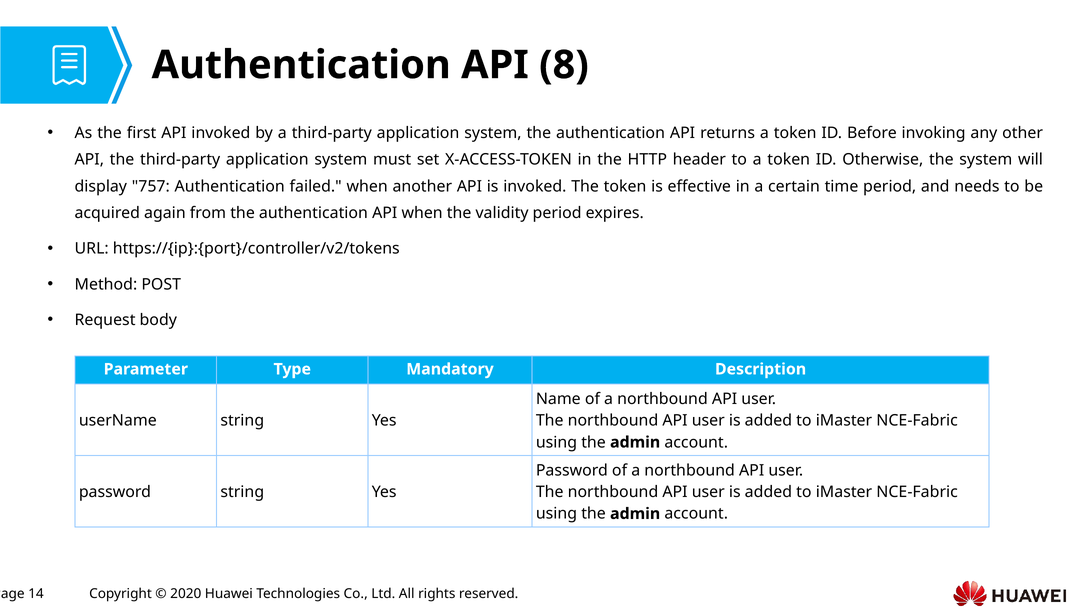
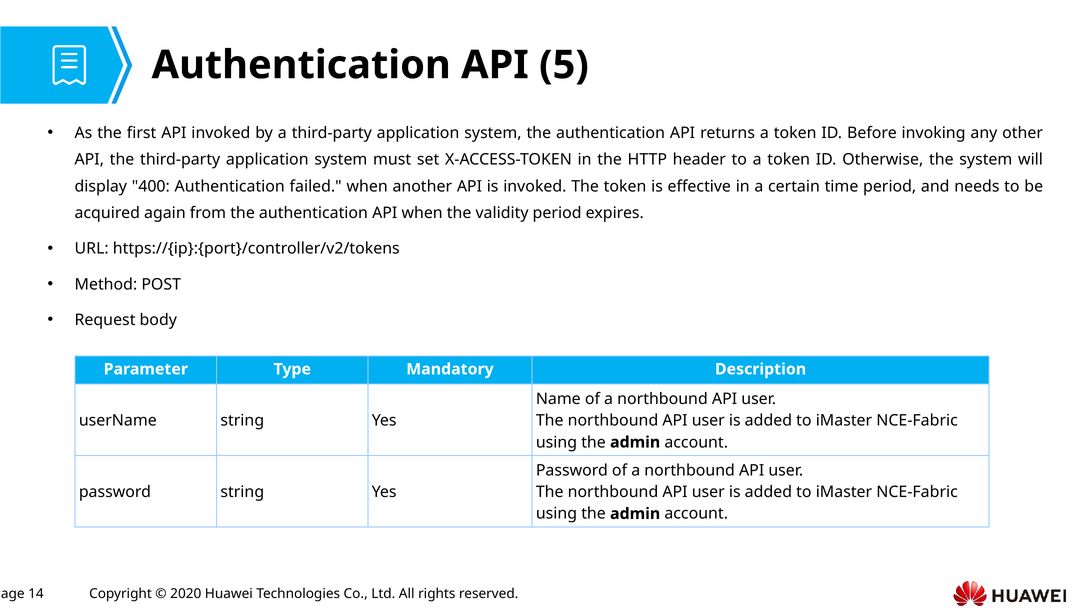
8: 8 -> 5
757: 757 -> 400
